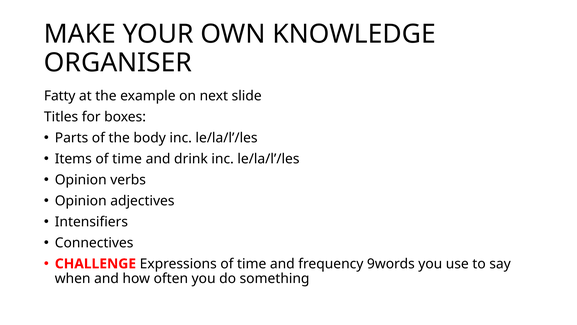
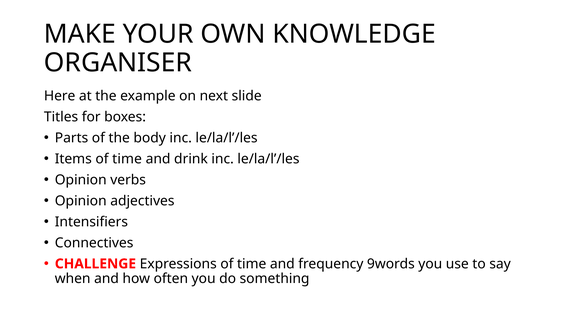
Fatty: Fatty -> Here
